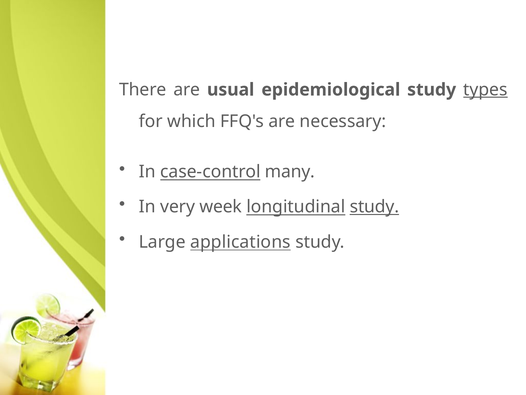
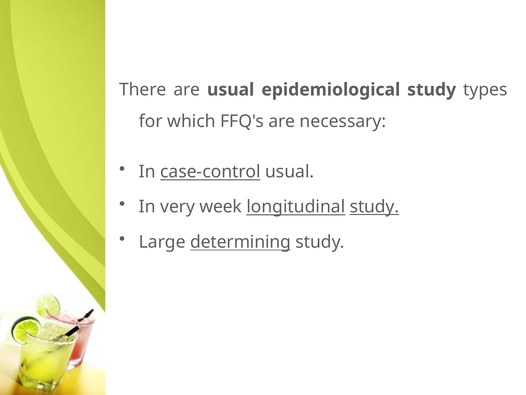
types underline: present -> none
case-control many: many -> usual
applications: applications -> determining
